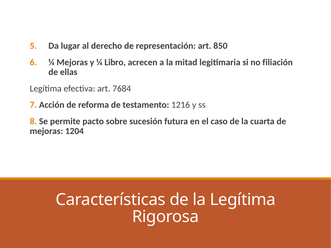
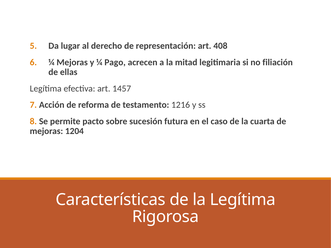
850: 850 -> 408
Libro: Libro -> Pago
7684: 7684 -> 1457
